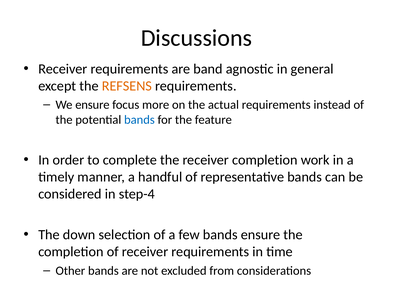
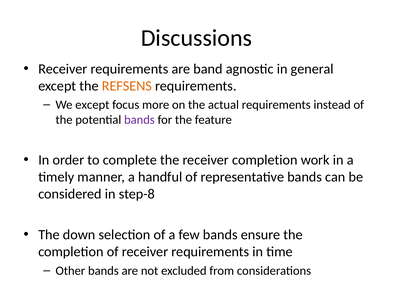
We ensure: ensure -> except
bands at (139, 120) colour: blue -> purple
step-4: step-4 -> step-8
